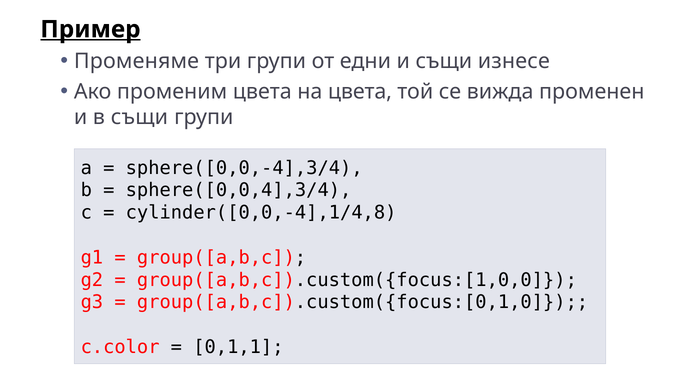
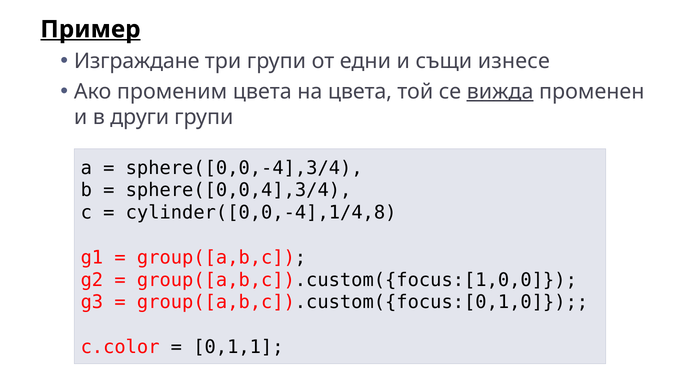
Променяме: Променяме -> Изграждане
вижда underline: none -> present
в същи: същи -> други
